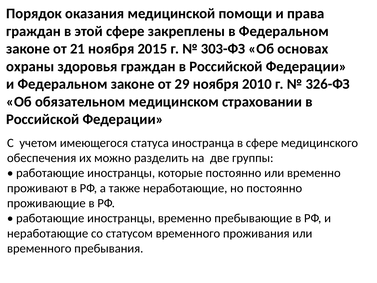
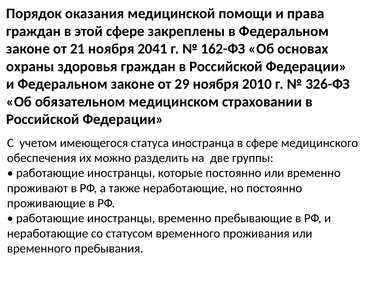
2015: 2015 -> 2041
303-ФЗ: 303-ФЗ -> 162-ФЗ
